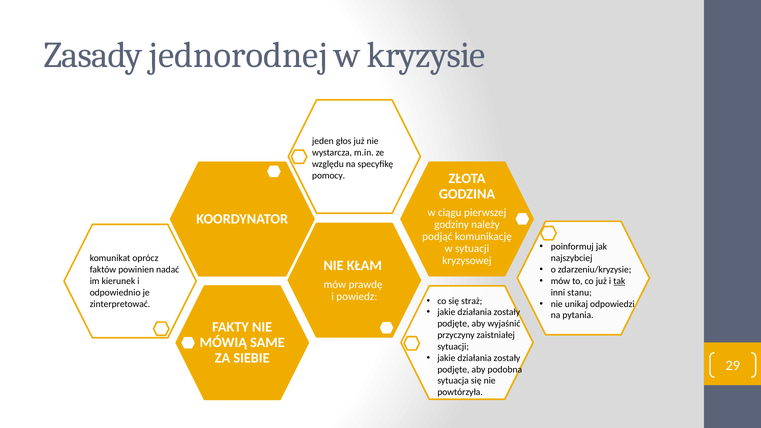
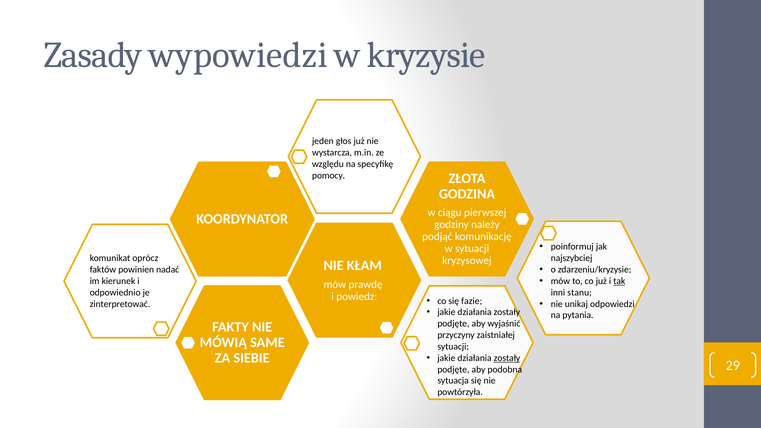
jednorodnej: jednorodnej -> wypowiedzi
straż: straż -> fazie
zostały at (507, 358) underline: none -> present
